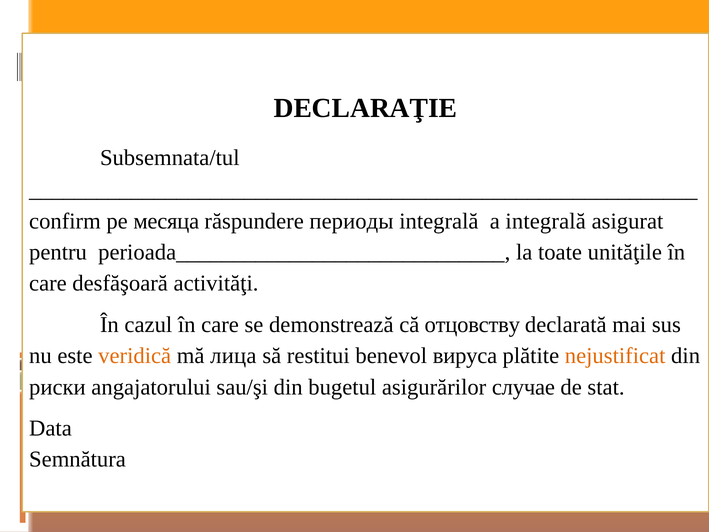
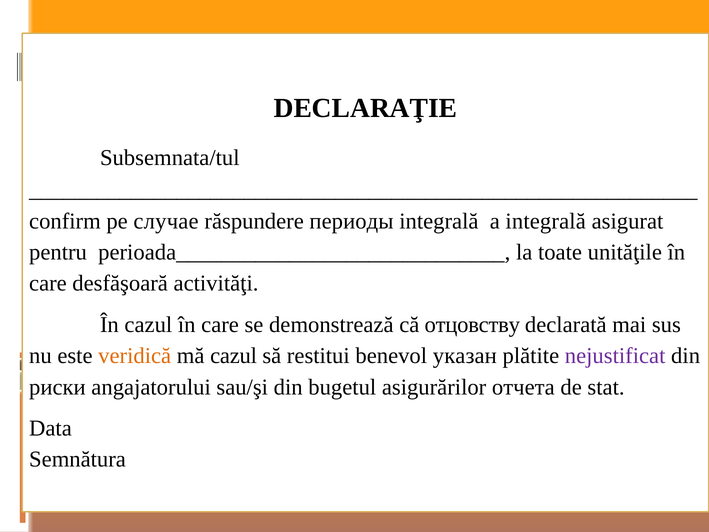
месяца: месяца -> случае
mă лица: лица -> cazul
вируса: вируса -> указан
nejustificat colour: orange -> purple
случае: случае -> отчета
